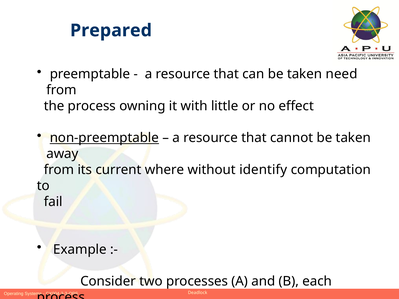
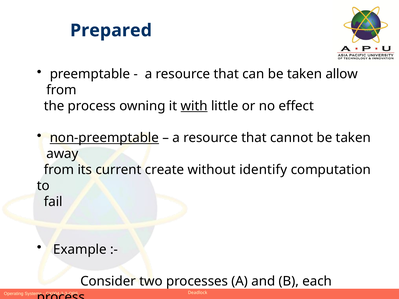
need: need -> allow
with underline: none -> present
where: where -> create
